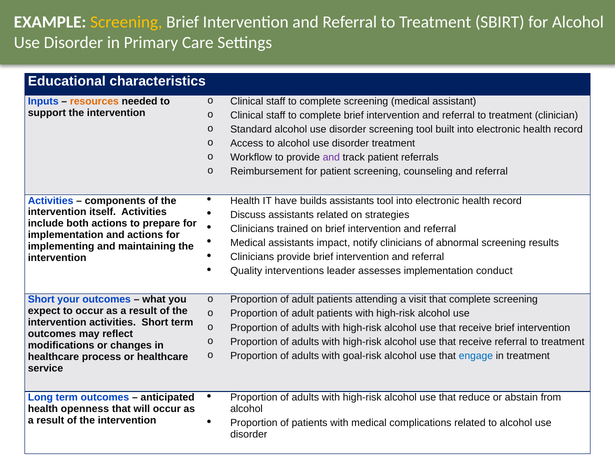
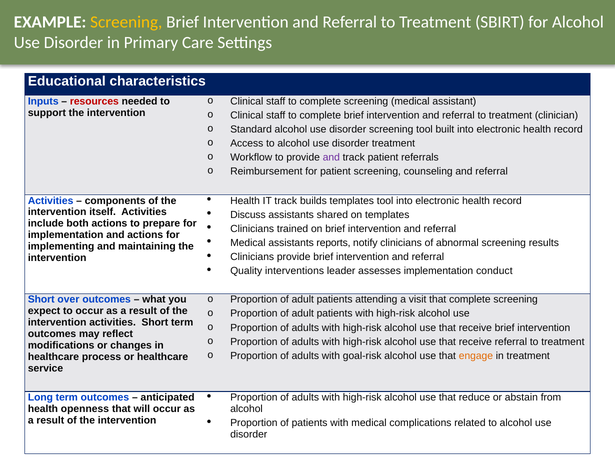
resources colour: orange -> red
IT have: have -> track
builds assistants: assistants -> templates
assistants related: related -> shared
on strategies: strategies -> templates
impact: impact -> reports
your: your -> over
engage colour: blue -> orange
